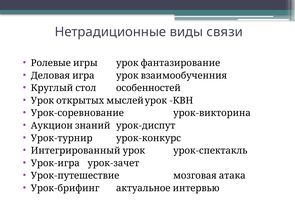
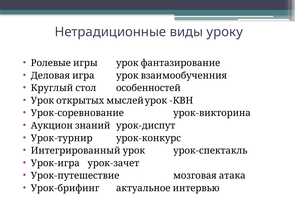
связи: связи -> уроку
